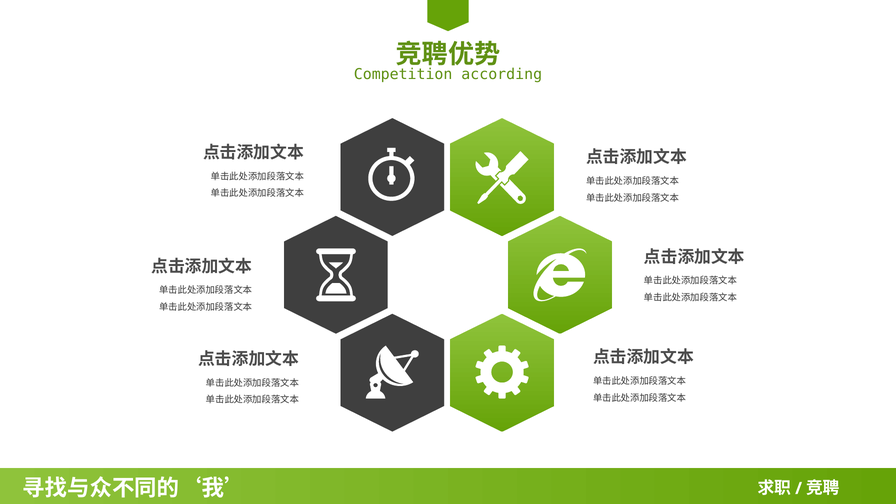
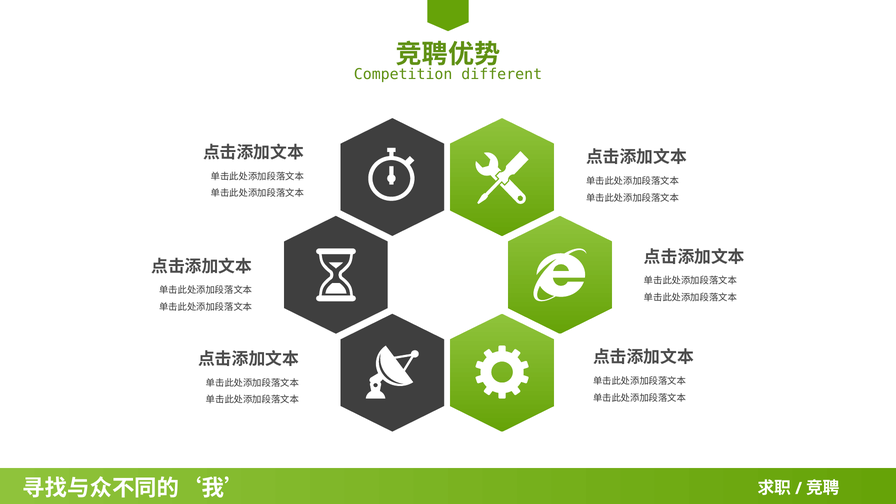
according: according -> different
